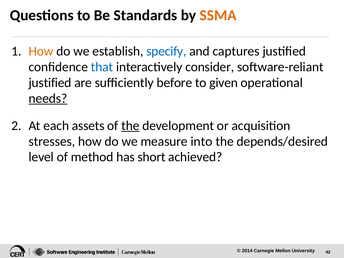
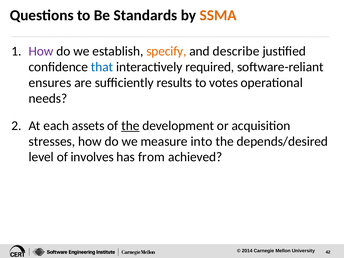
How at (41, 51) colour: orange -> purple
specify colour: blue -> orange
captures: captures -> describe
consider: consider -> required
justified at (50, 83): justified -> ensures
before: before -> results
given: given -> votes
needs underline: present -> none
method: method -> involves
short: short -> from
